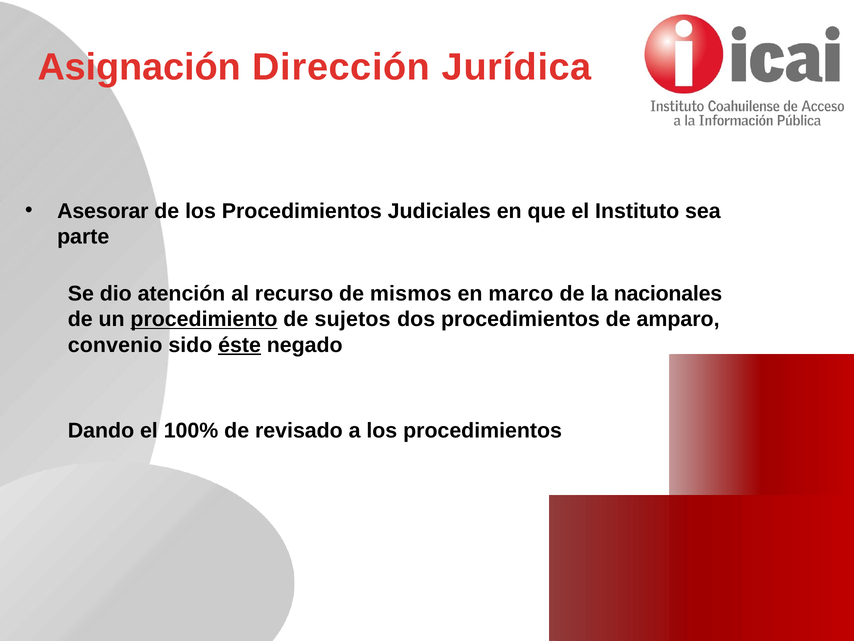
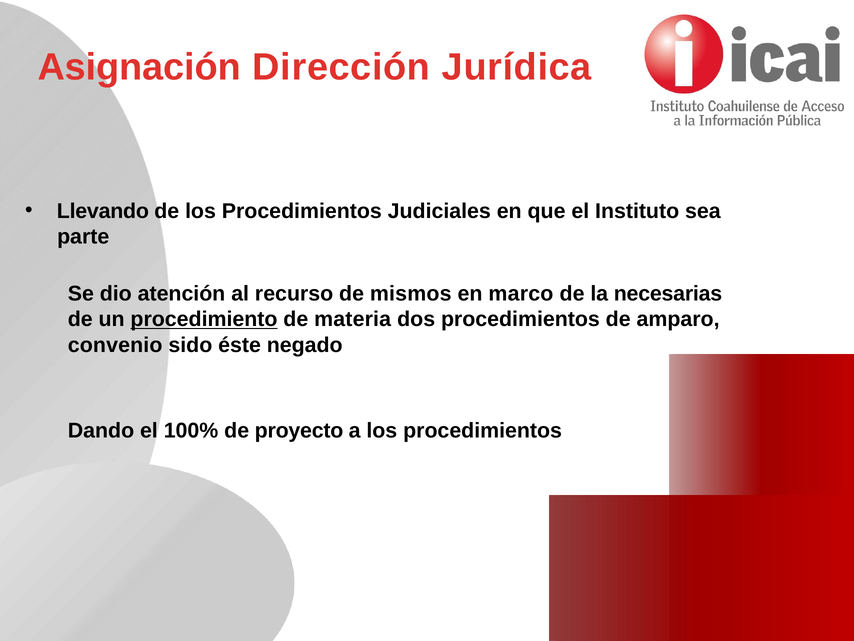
Asesorar: Asesorar -> Llevando
nacionales: nacionales -> necesarias
sujetos: sujetos -> materia
éste underline: present -> none
revisado: revisado -> proyecto
